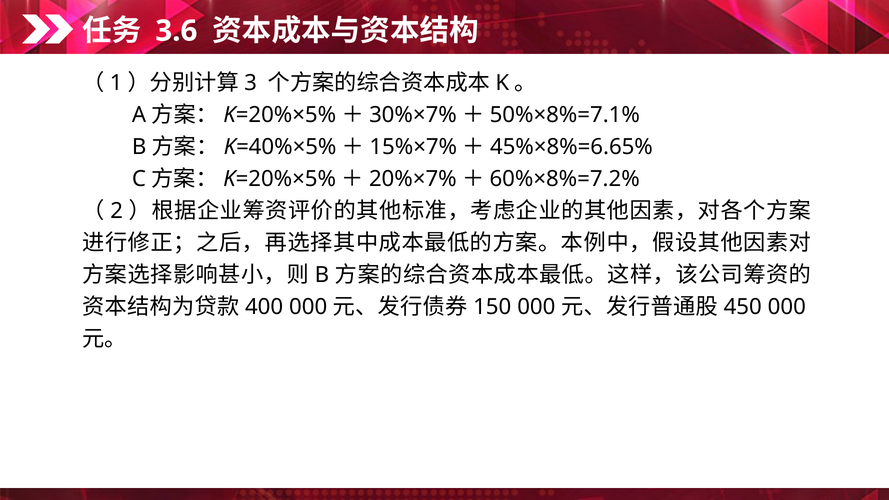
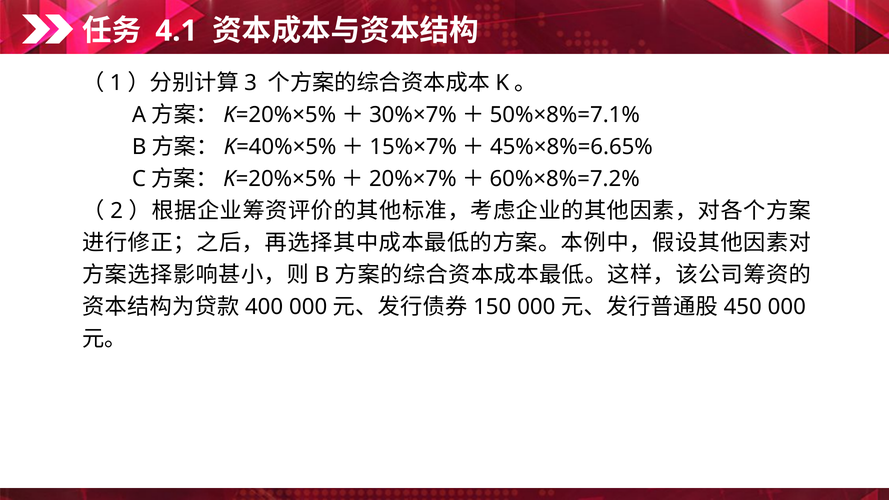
3.6: 3.6 -> 4.1
